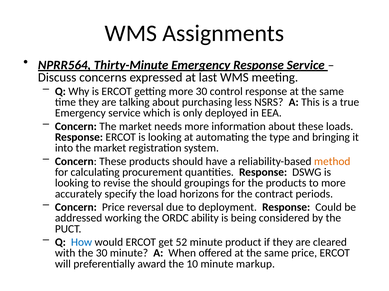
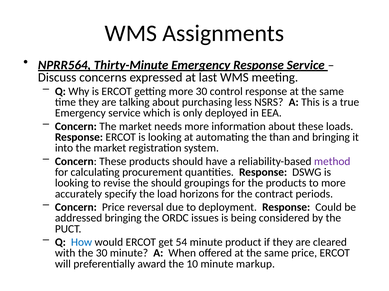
type: type -> than
method colour: orange -> purple
addressed working: working -> bringing
ability: ability -> issues
52: 52 -> 54
